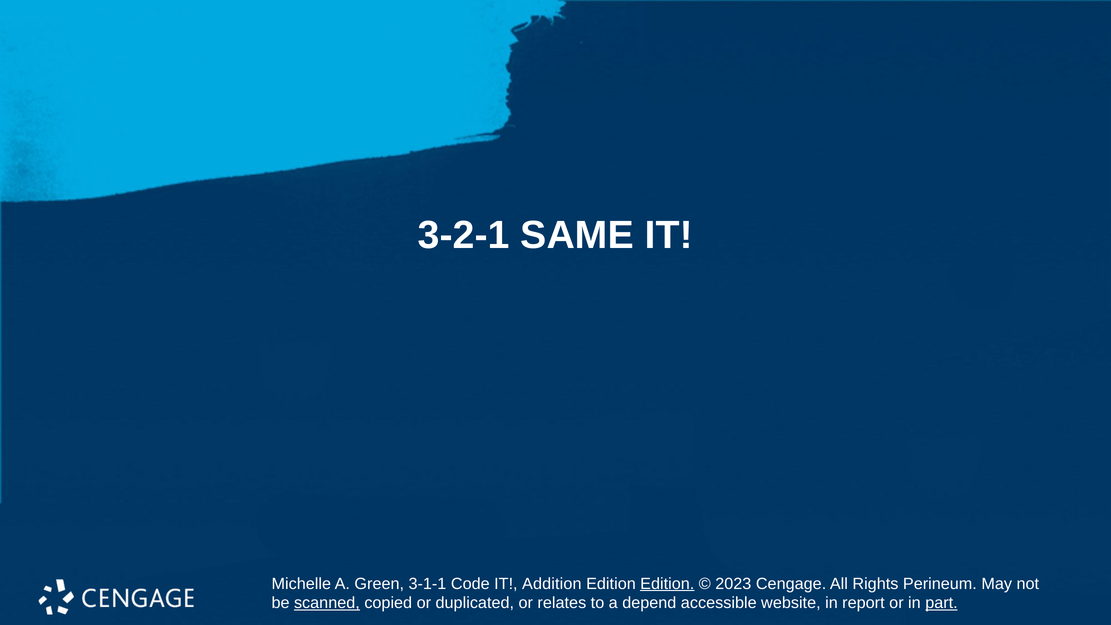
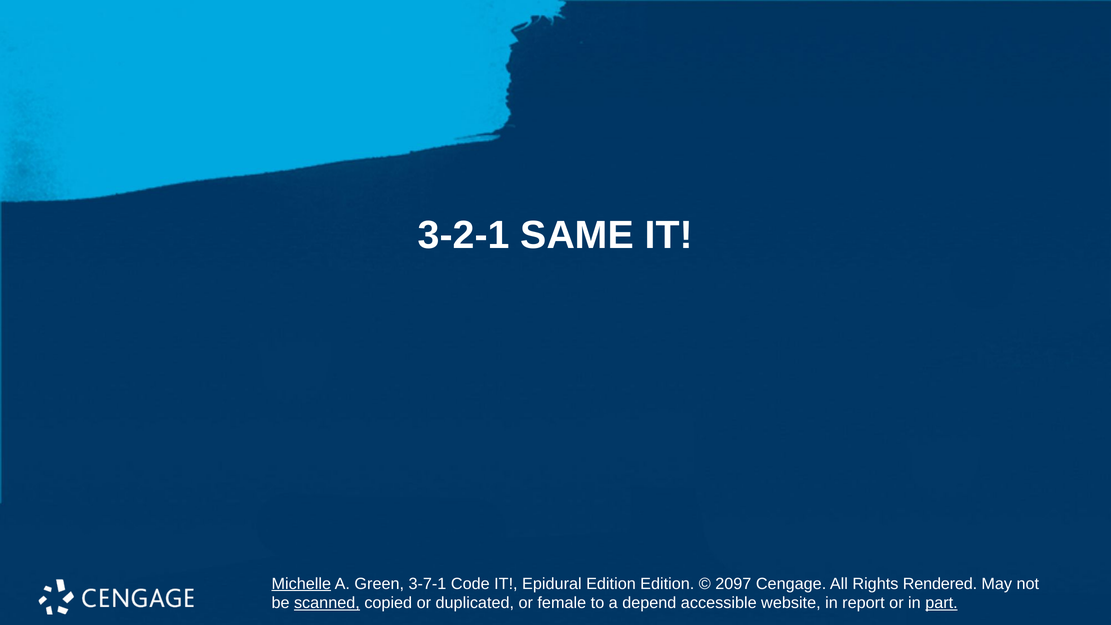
Michelle underline: none -> present
3-1-1: 3-1-1 -> 3-7-1
Addition: Addition -> Epidural
Edition at (667, 584) underline: present -> none
2023: 2023 -> 2097
Perineum: Perineum -> Rendered
relates: relates -> female
